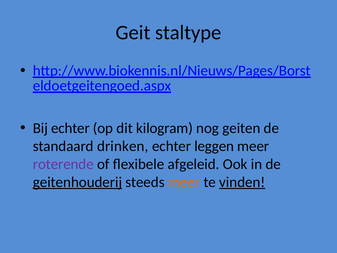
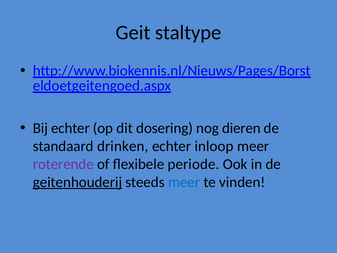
kilogram: kilogram -> dosering
geiten: geiten -> dieren
leggen: leggen -> inloop
afgeleid: afgeleid -> periode
meer at (184, 182) colour: orange -> blue
vinden underline: present -> none
